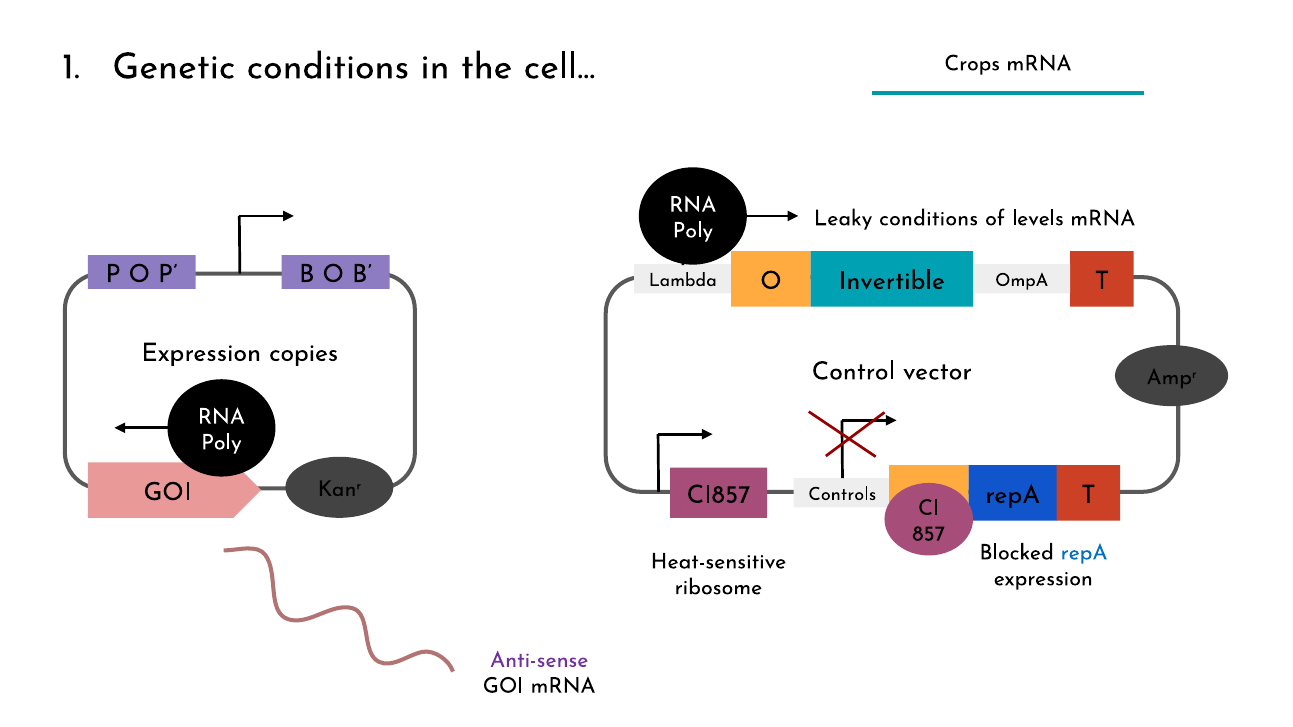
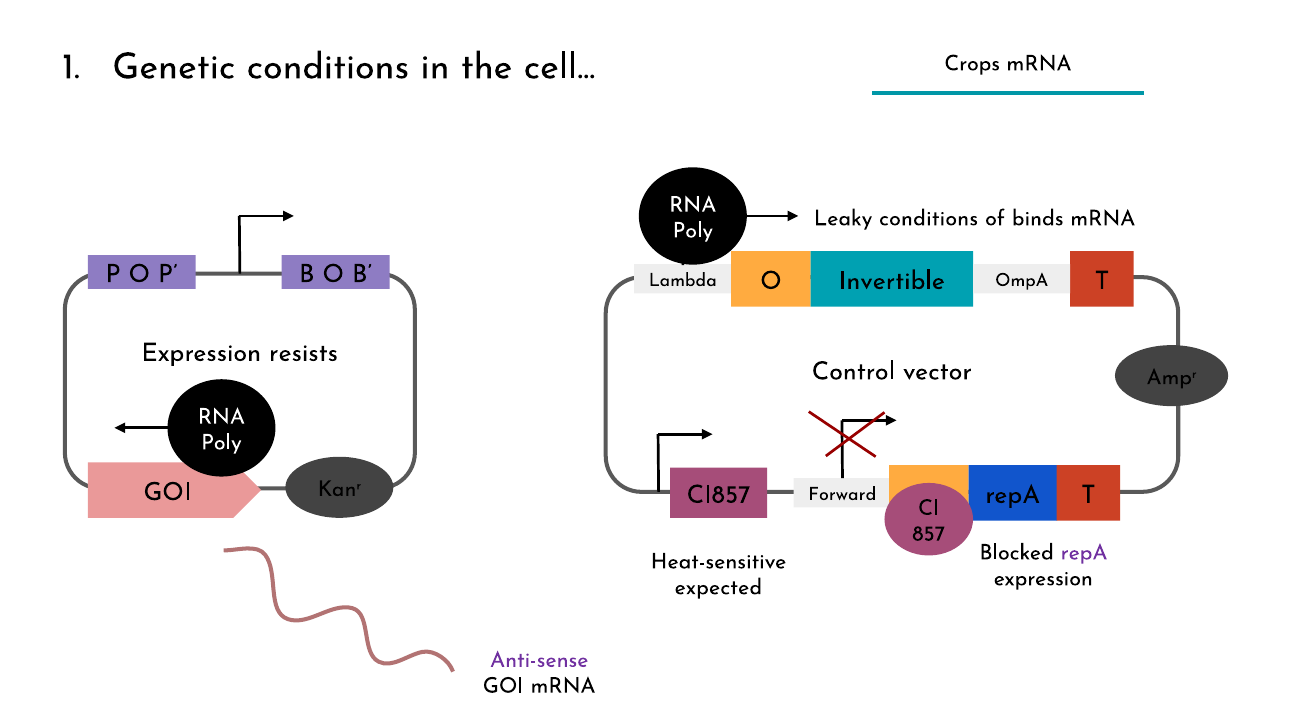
levels: levels -> binds
copies: copies -> resists
Controls: Controls -> Forward
repA at (1084, 553) colour: blue -> purple
ribosome: ribosome -> expected
